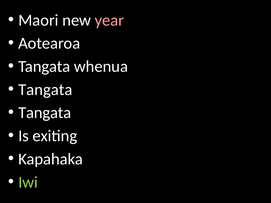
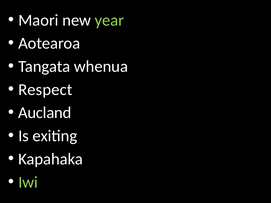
year colour: pink -> light green
Tangata at (45, 90): Tangata -> Respect
Tangata at (45, 113): Tangata -> Aucland
